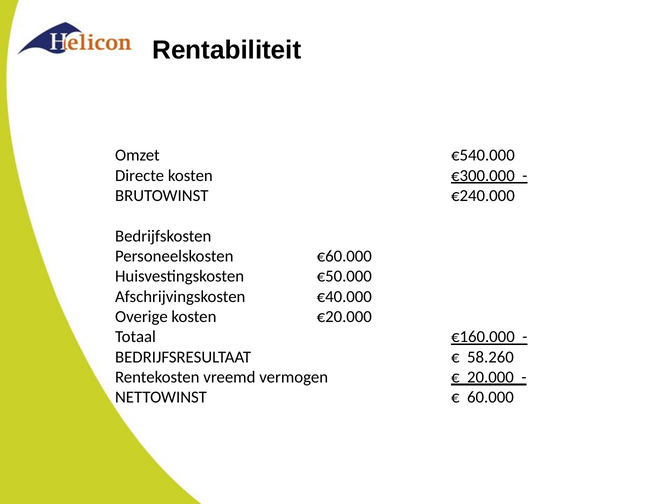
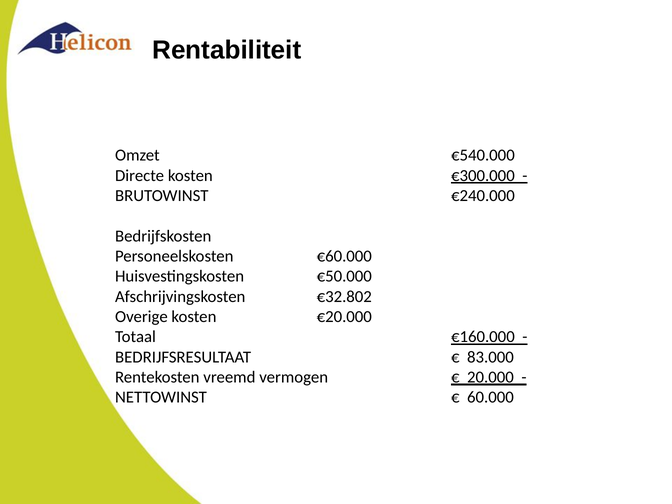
€40.000: €40.000 -> €32.802
58.260: 58.260 -> 83.000
